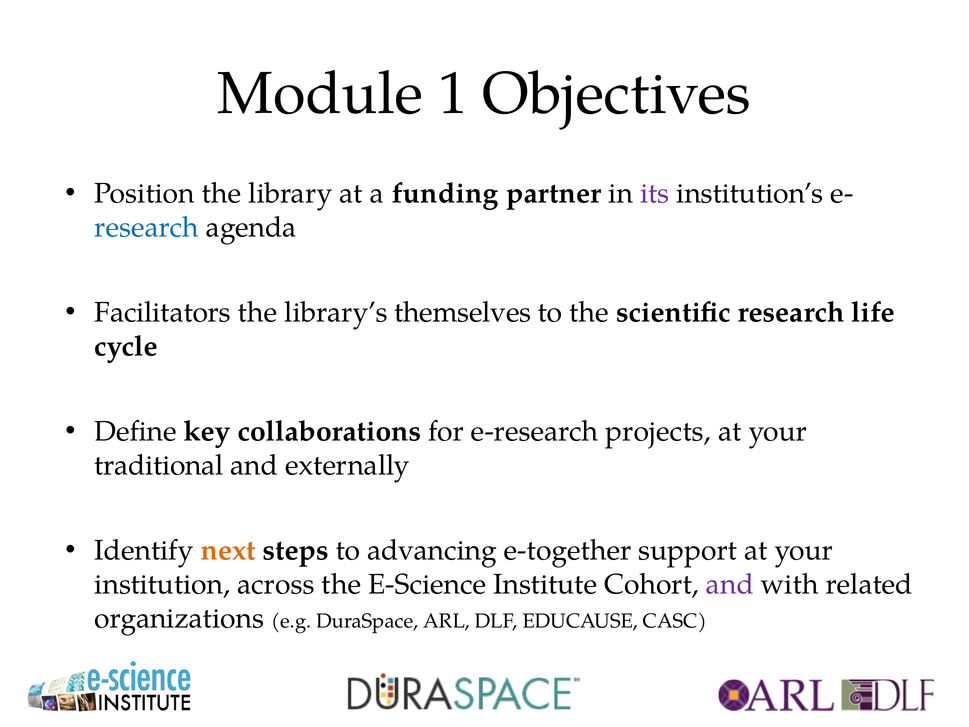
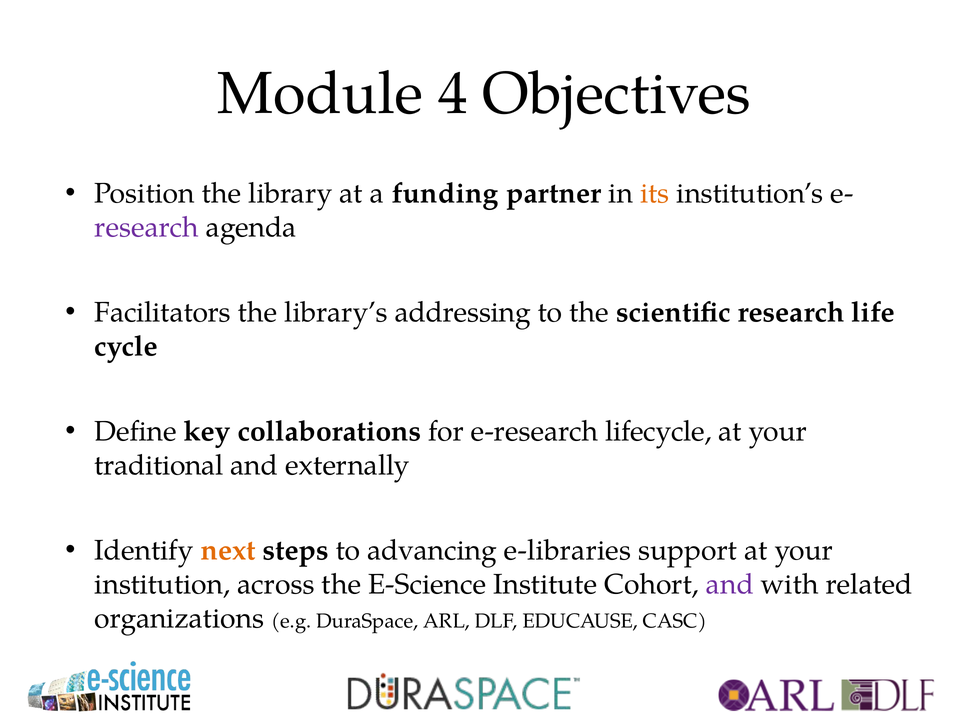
1: 1 -> 4
its colour: purple -> orange
research at (147, 227) colour: blue -> purple
themselves: themselves -> addressing
projects: projects -> lifecycle
e-together: e-together -> e-libraries
